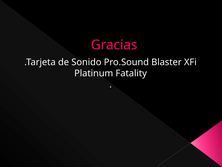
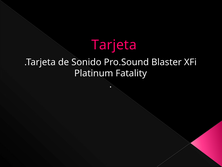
Gracias: Gracias -> Tarjeta
